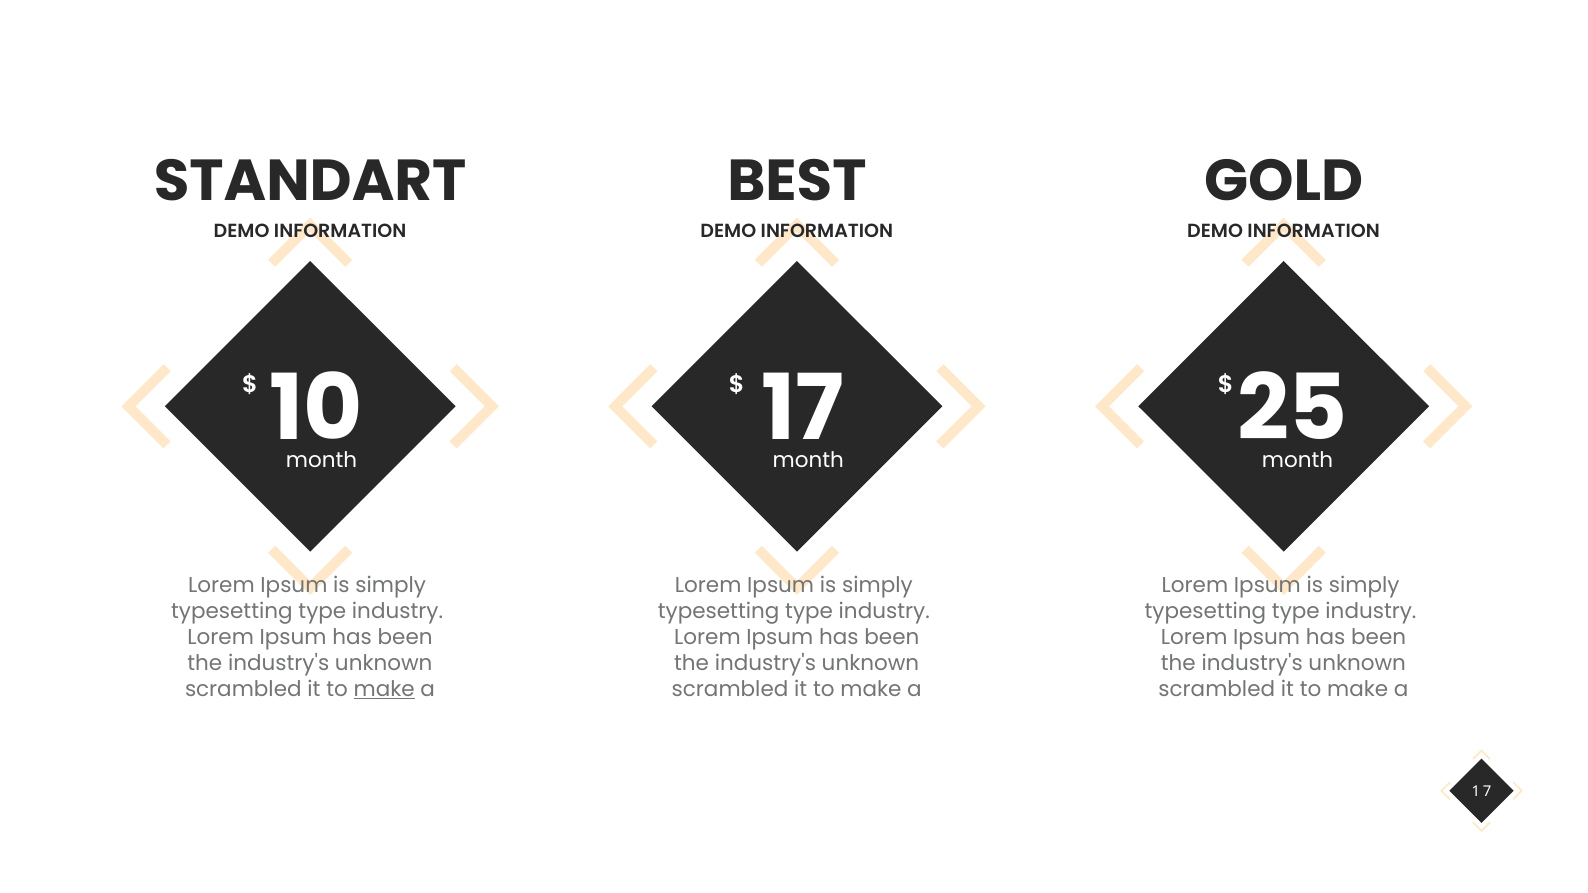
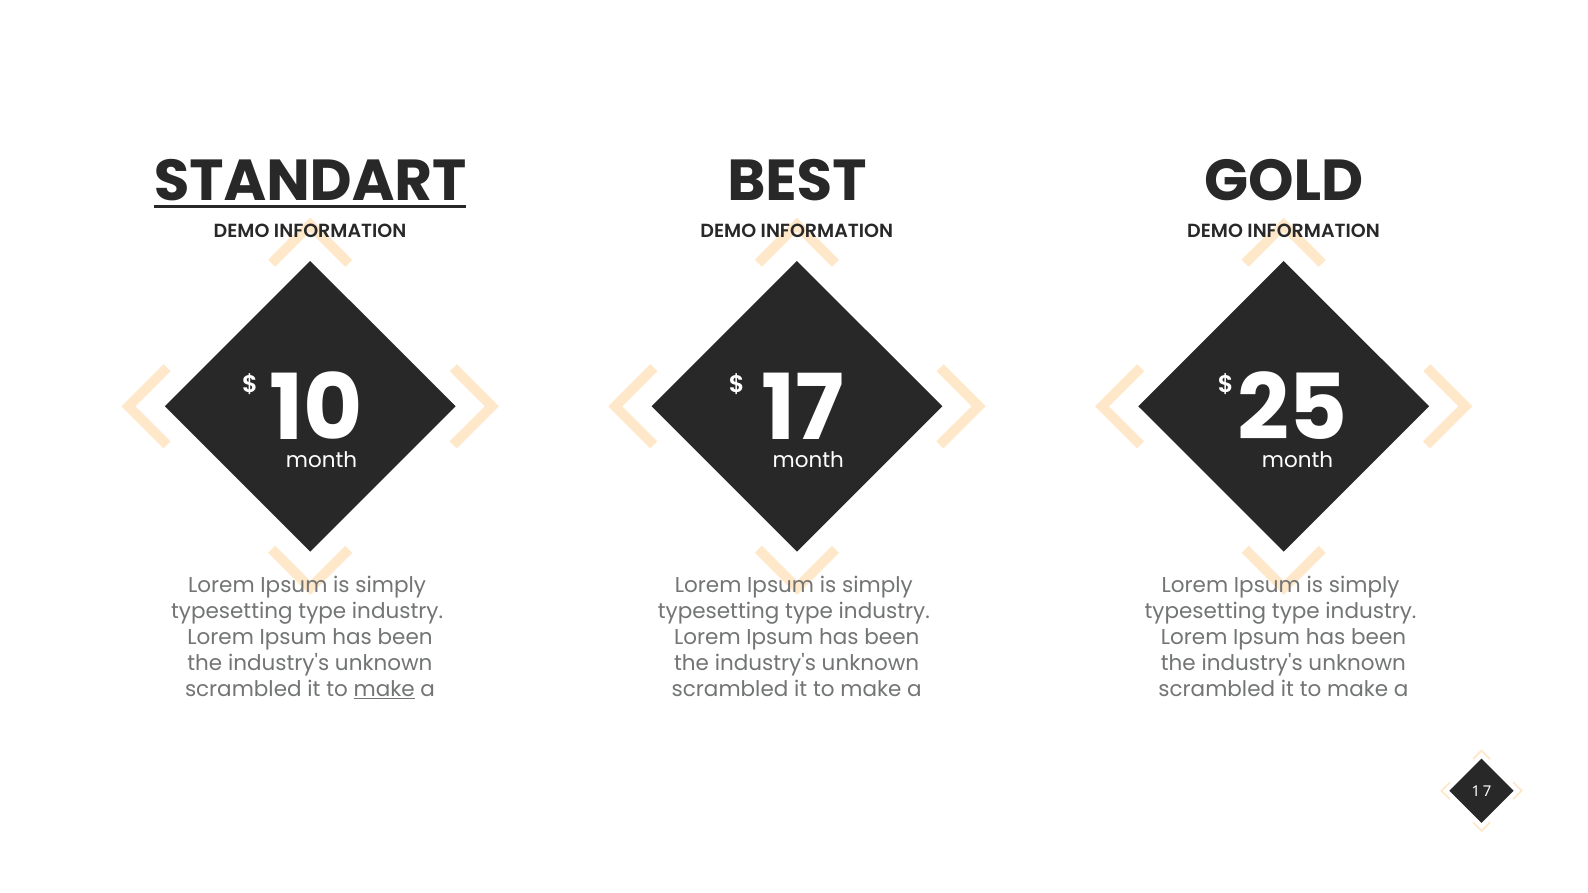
STANDART underline: none -> present
